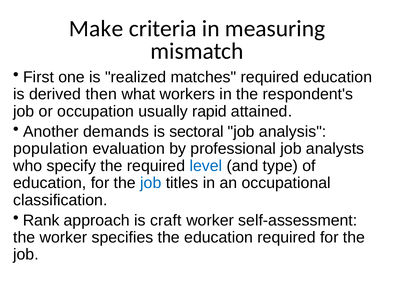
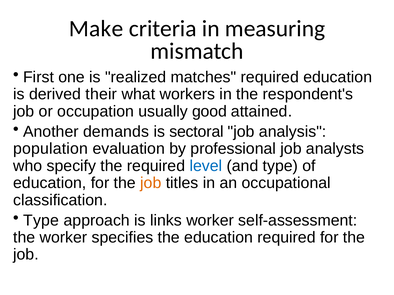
then: then -> their
rapid: rapid -> good
job at (151, 183) colour: blue -> orange
Rank at (41, 221): Rank -> Type
craft: craft -> links
